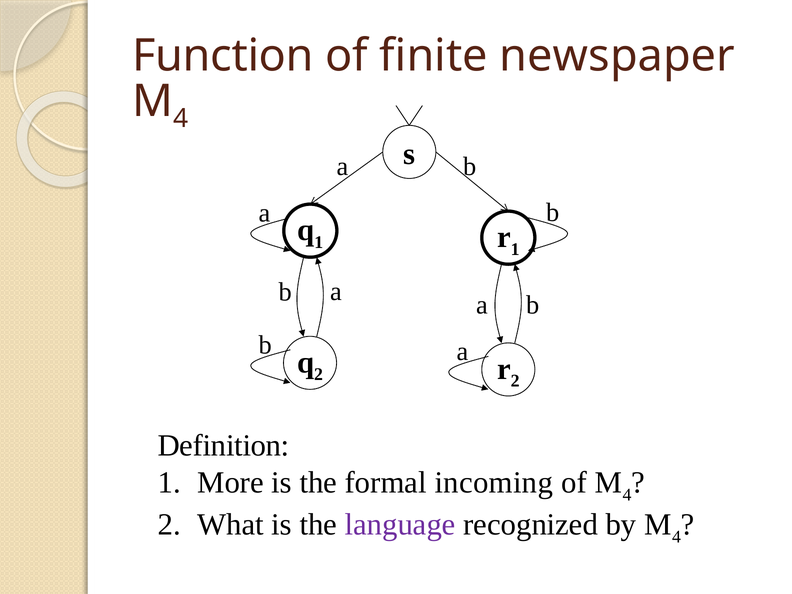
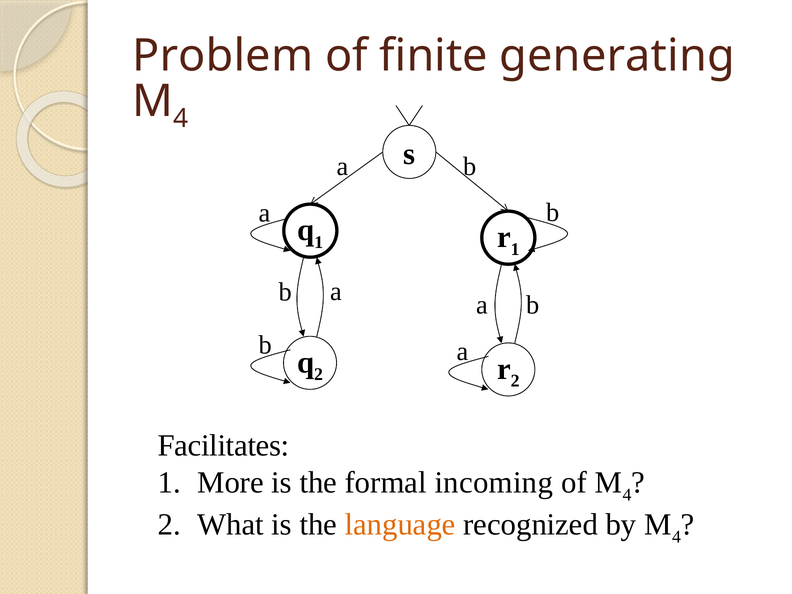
Function: Function -> Problem
newspaper: newspaper -> generating
Definition: Definition -> Facilitates
language colour: purple -> orange
